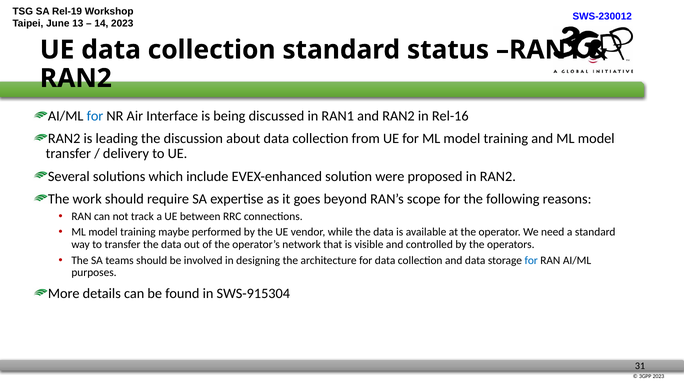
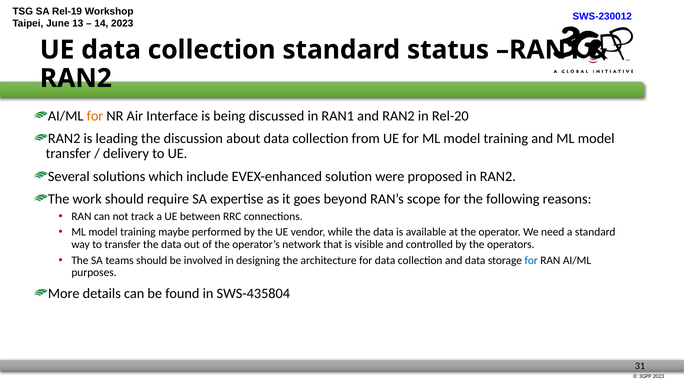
for at (95, 116) colour: blue -> orange
Rel-16: Rel-16 -> Rel-20
SWS-915304: SWS-915304 -> SWS-435804
